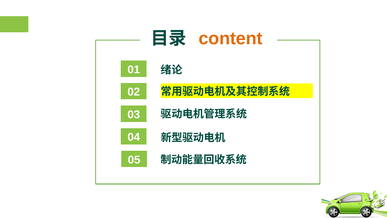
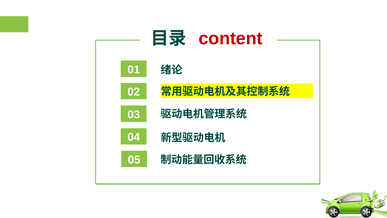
content colour: orange -> red
